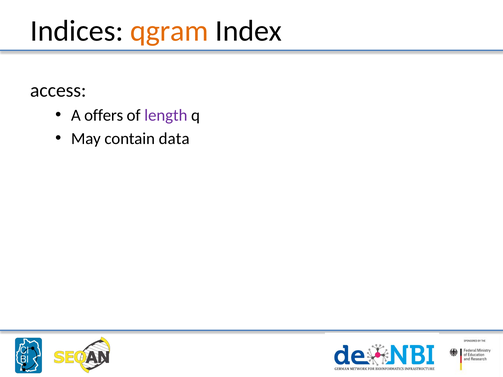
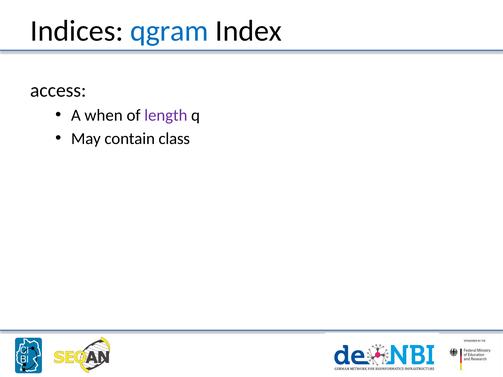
qgram colour: orange -> blue
offers: offers -> when
data: data -> class
